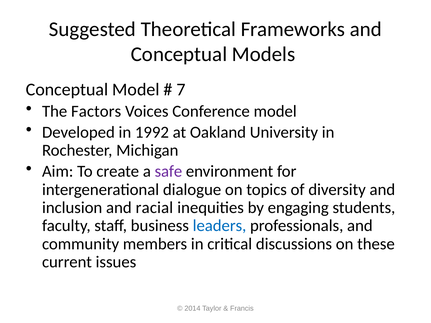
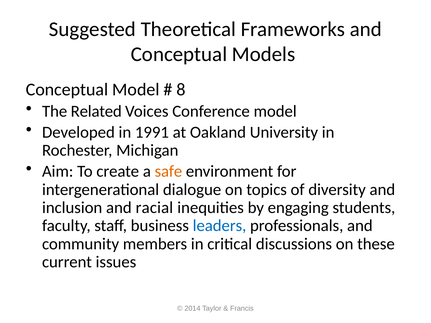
7: 7 -> 8
Factors: Factors -> Related
1992: 1992 -> 1991
safe colour: purple -> orange
